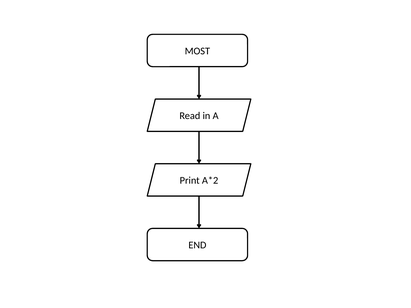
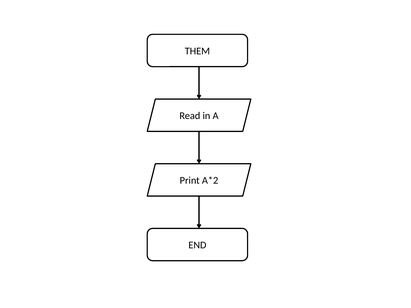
MOST: MOST -> THEM
